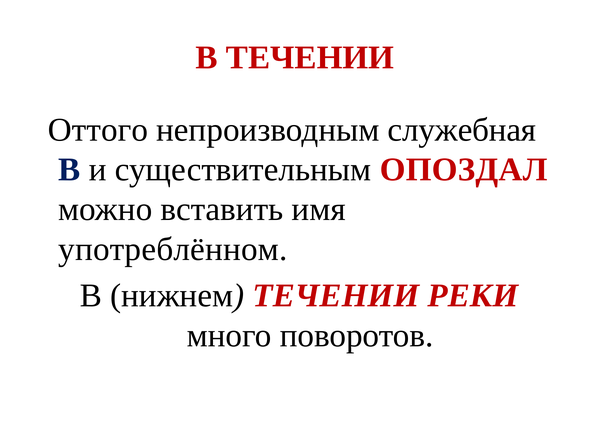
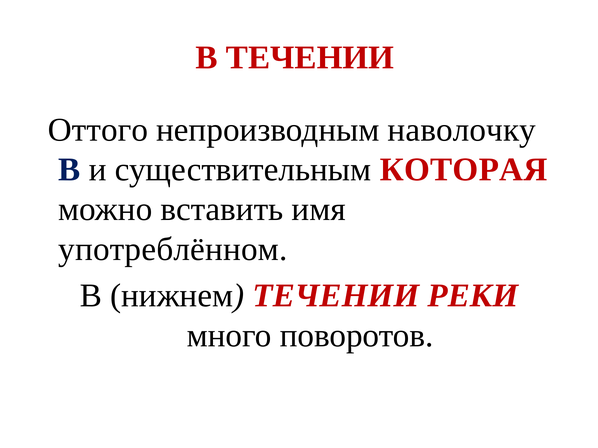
служебная: служебная -> наволочку
ОПОЗДАЛ: ОПОЗДАЛ -> КОТОРАЯ
